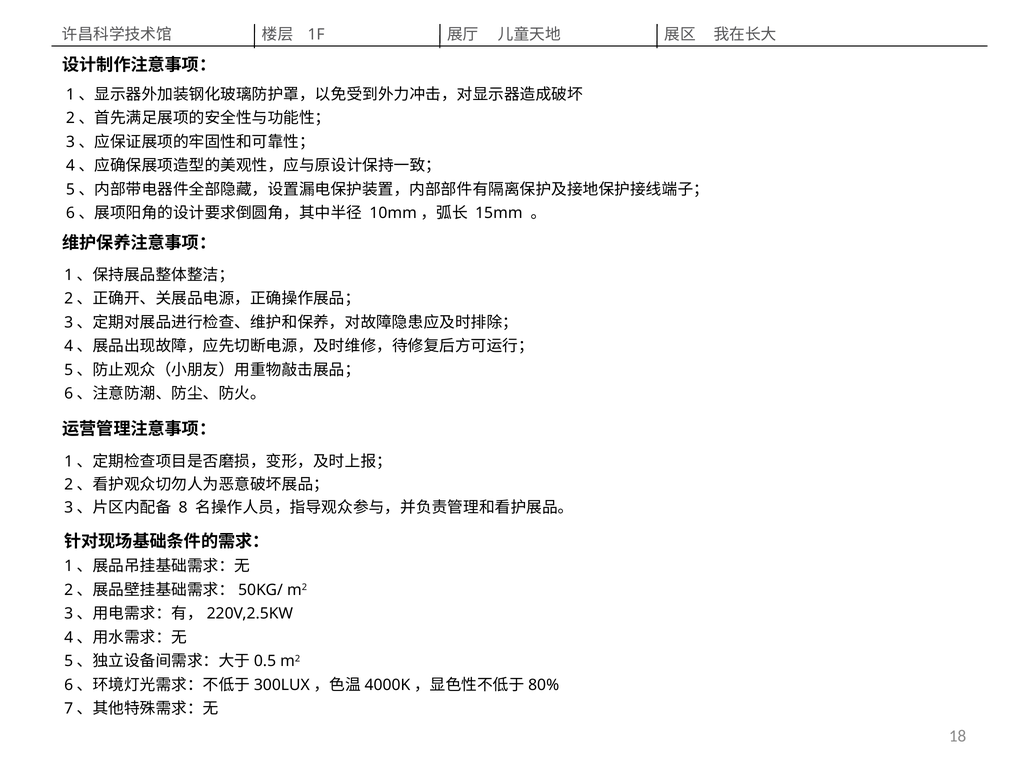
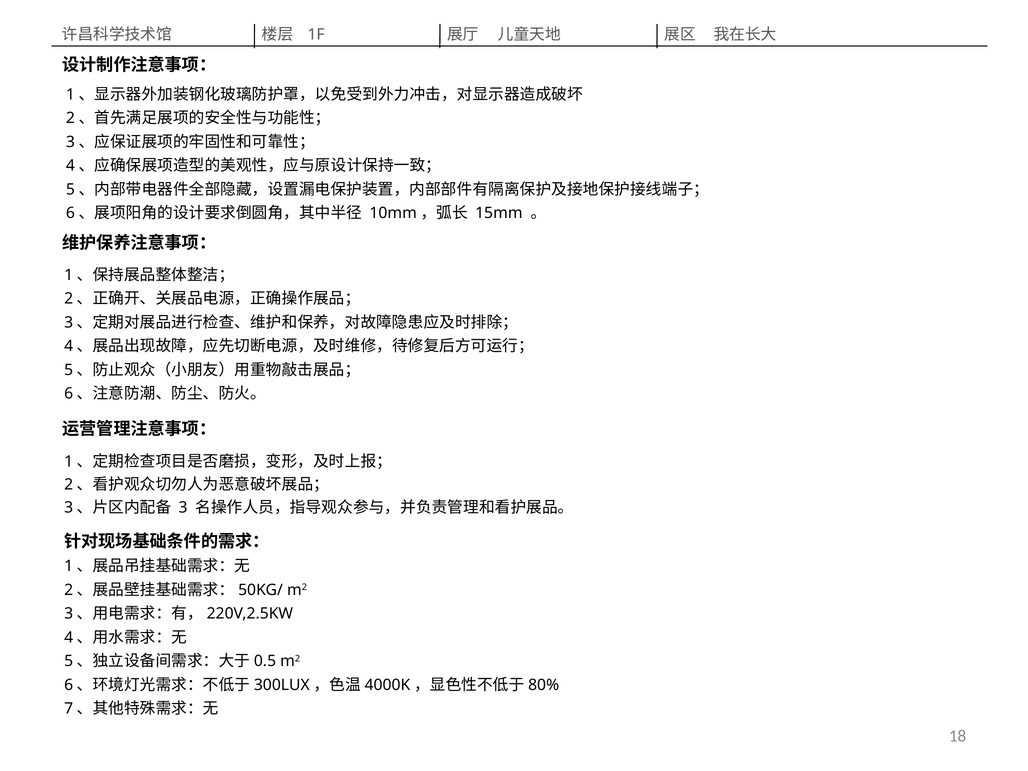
8: 8 -> 3
